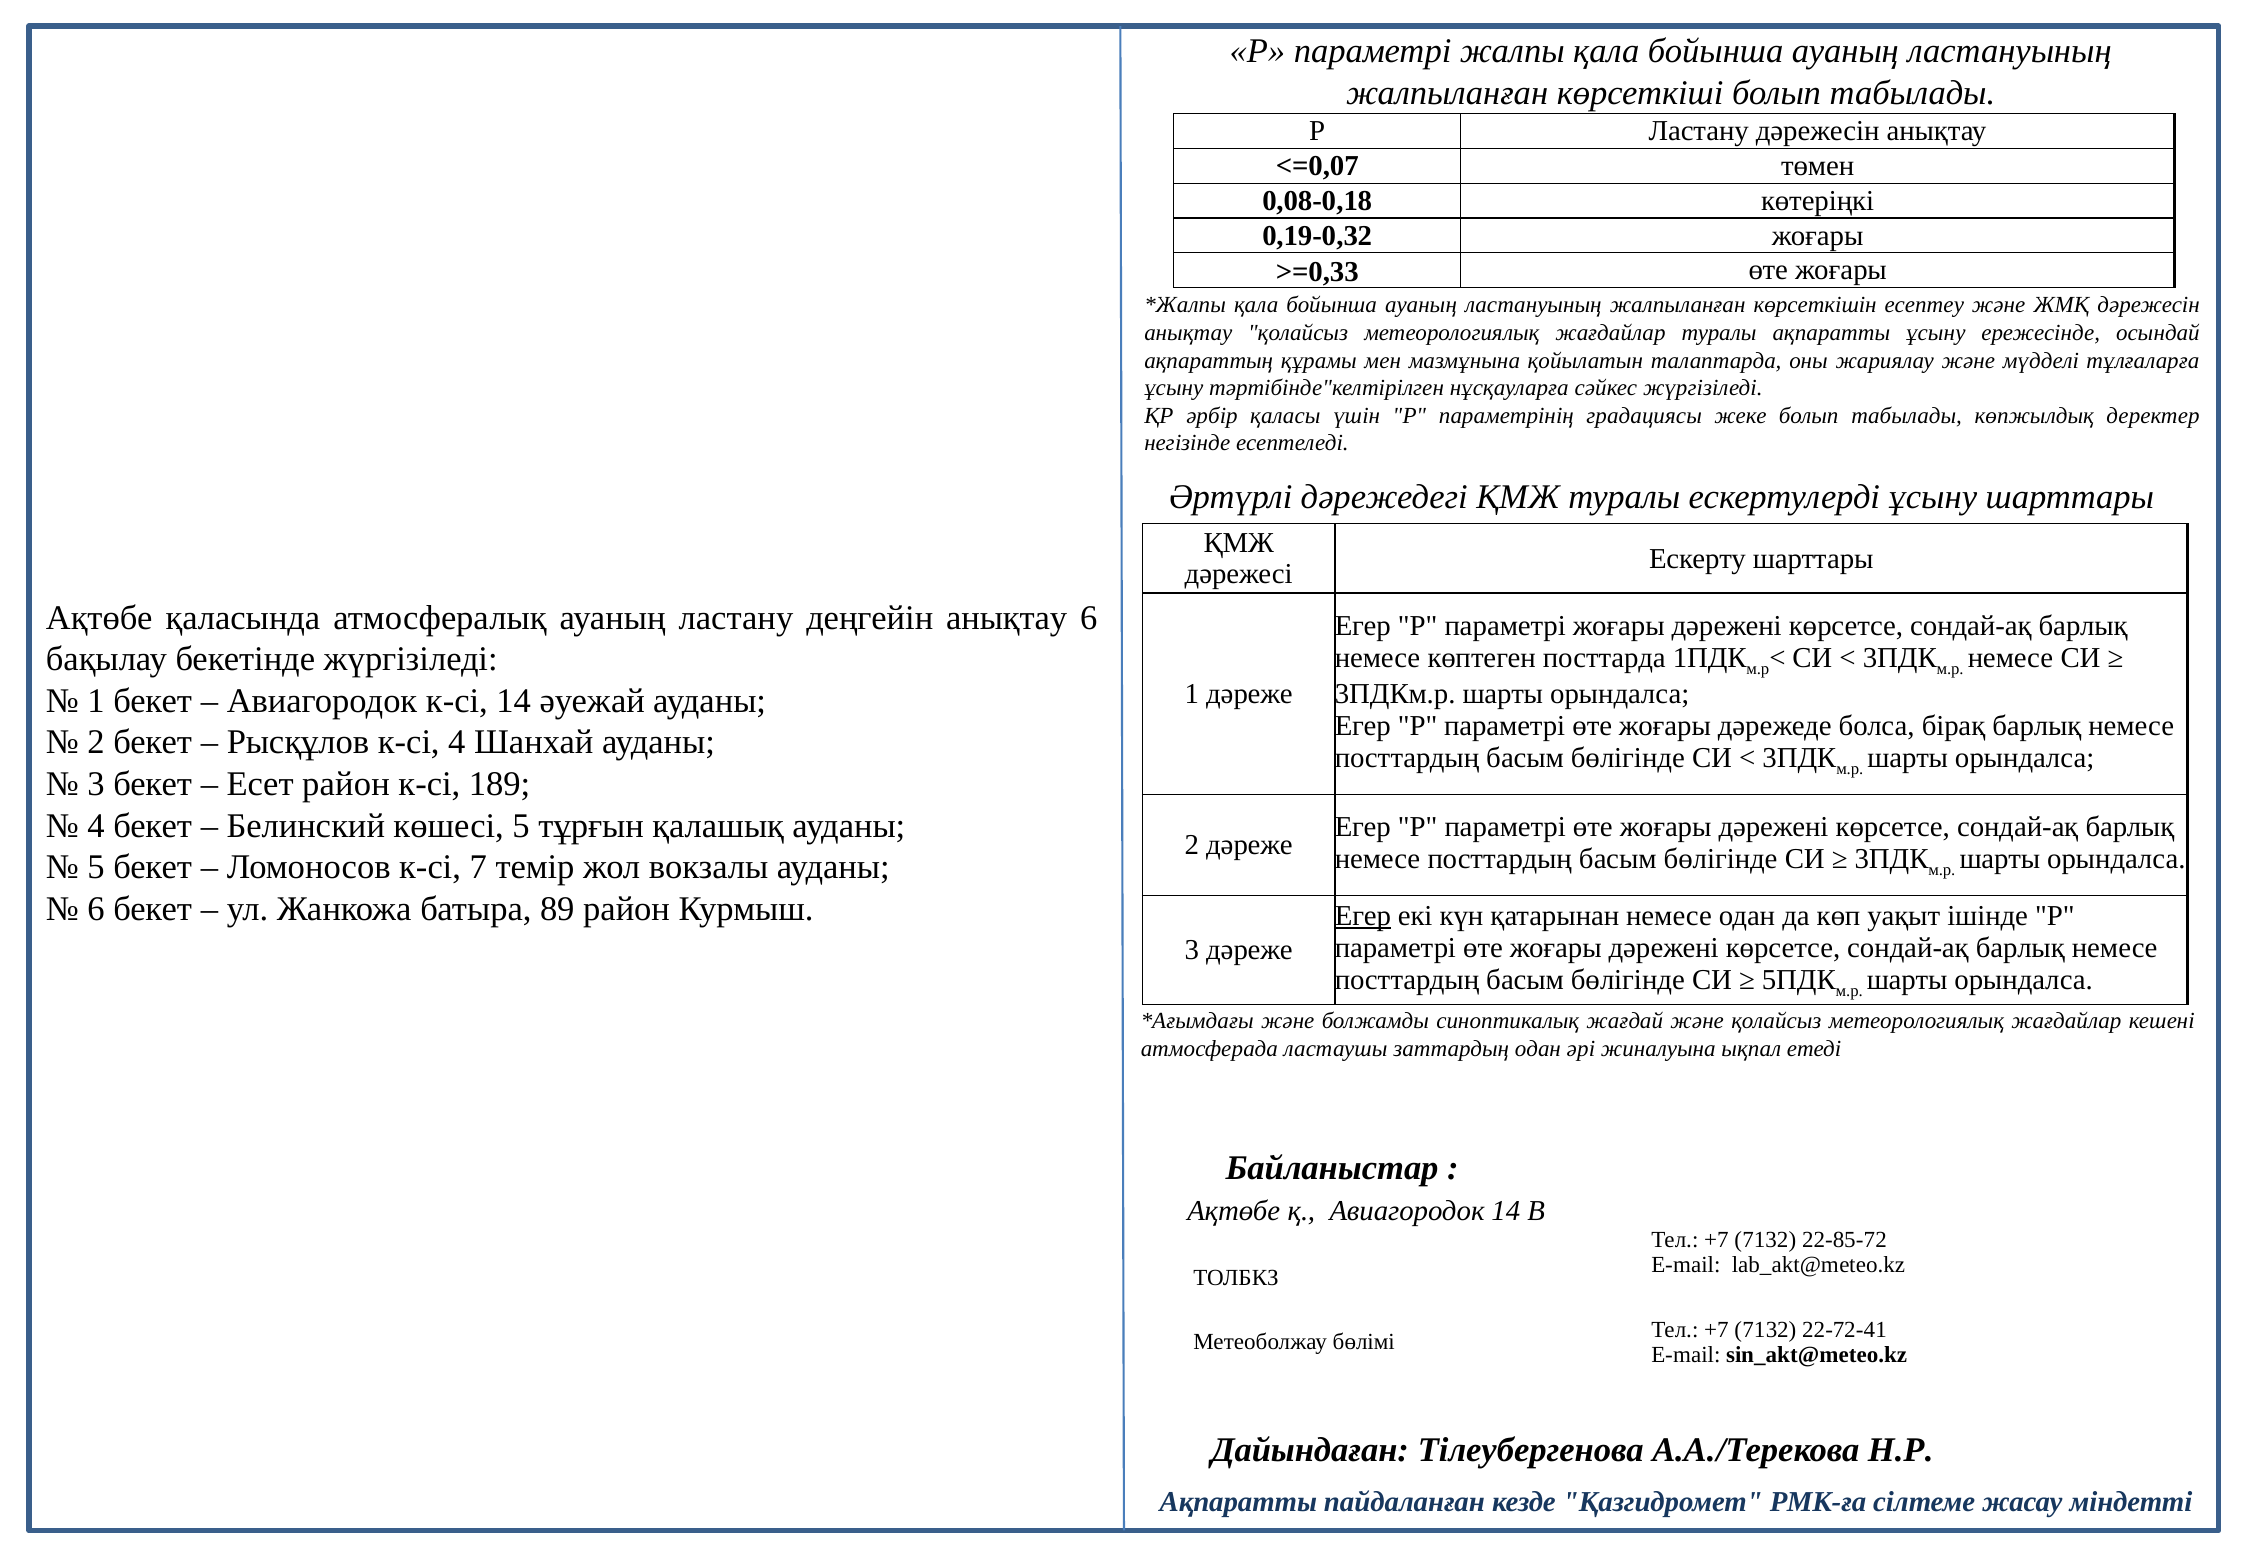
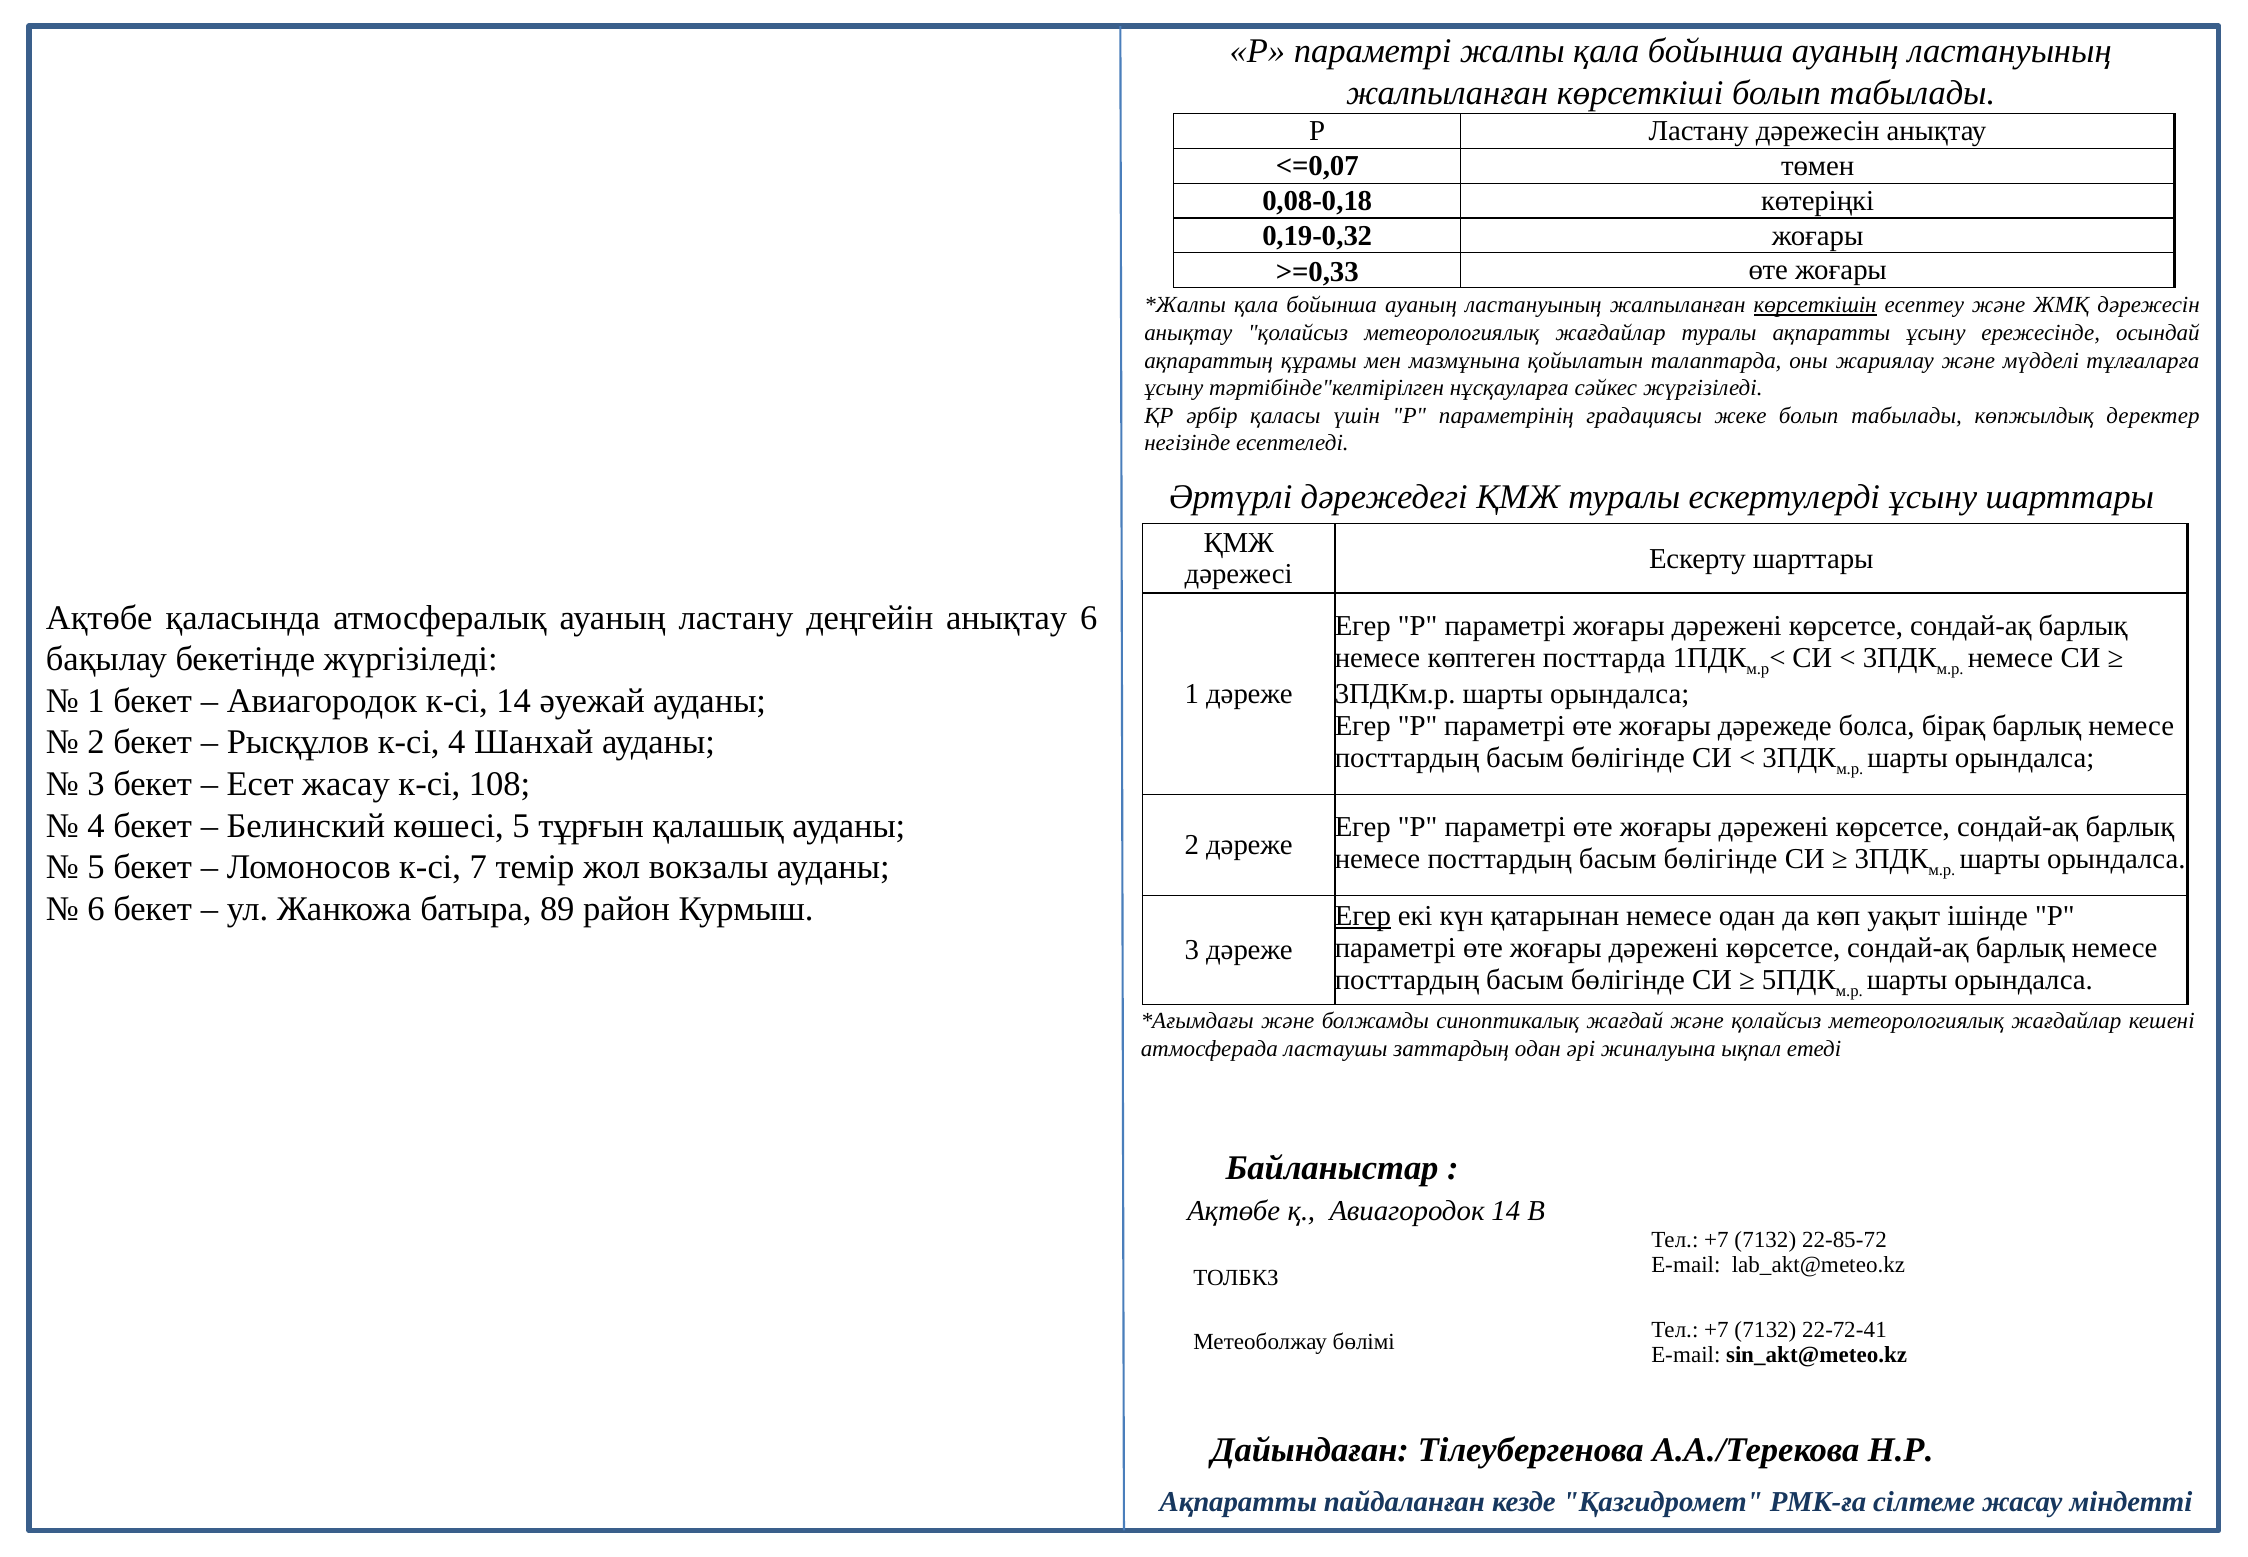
көрсеткішін underline: none -> present
Есет район: район -> жасау
189: 189 -> 108
